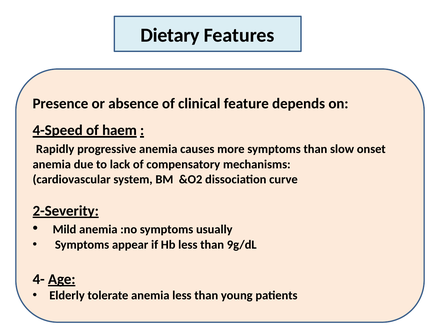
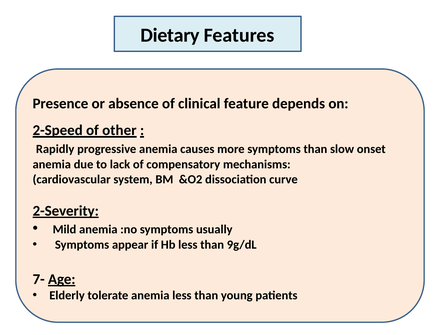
4-Speed: 4-Speed -> 2-Speed
haem: haem -> other
4-: 4- -> 7-
